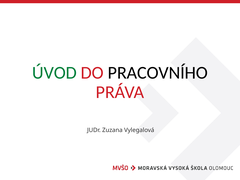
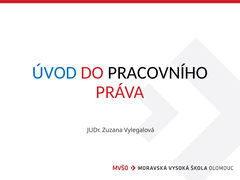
ÚVOD colour: green -> blue
